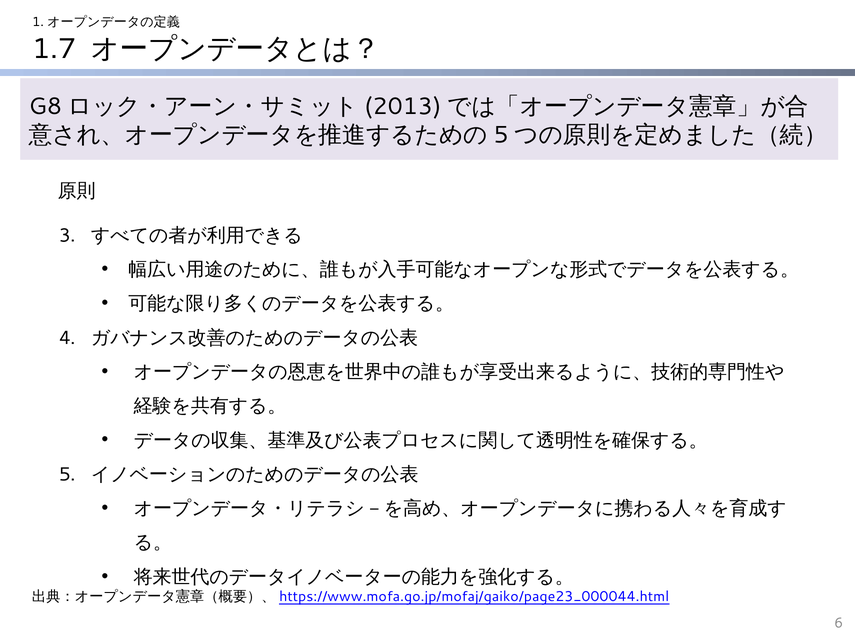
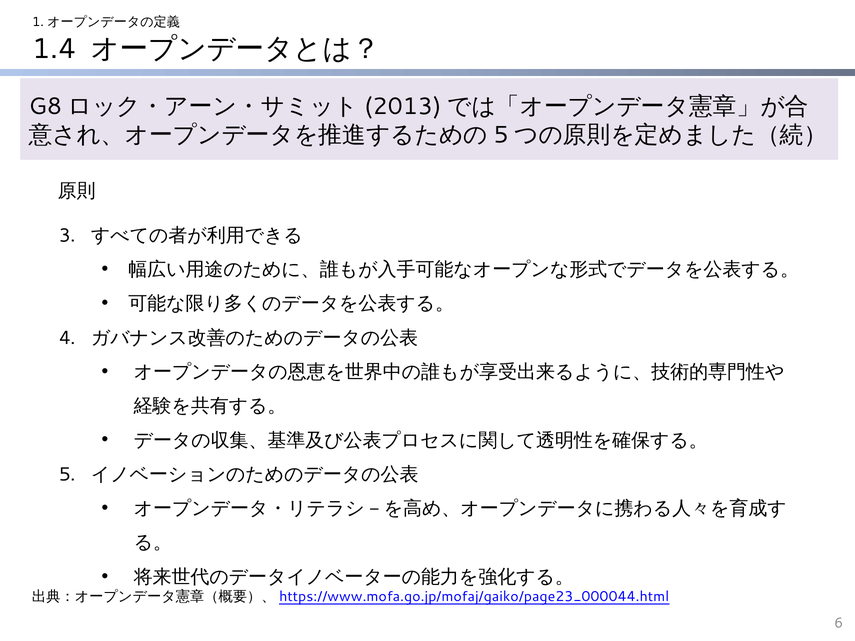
1.7: 1.7 -> 1.4
